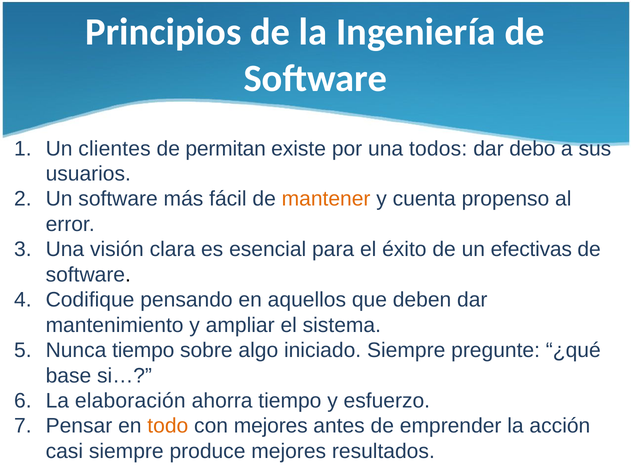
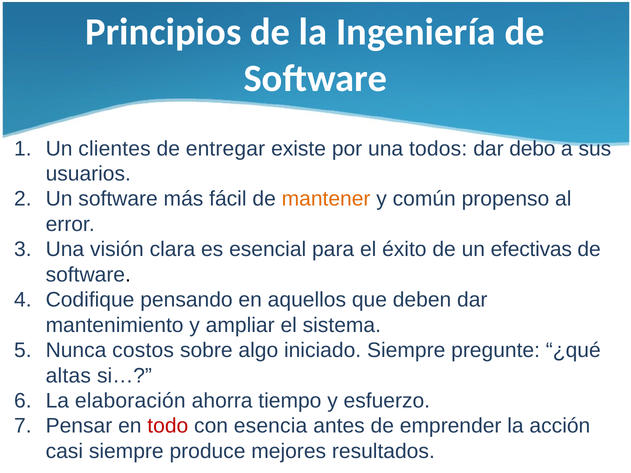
permitan: permitan -> entregar
cuenta: cuenta -> común
Nunca tiempo: tiempo -> costos
base: base -> altas
todo colour: orange -> red
con mejores: mejores -> esencia
